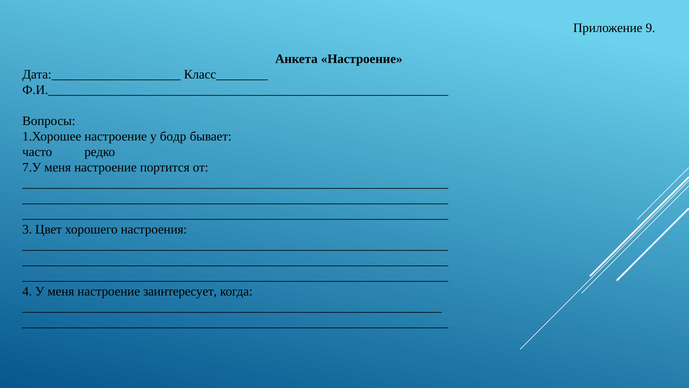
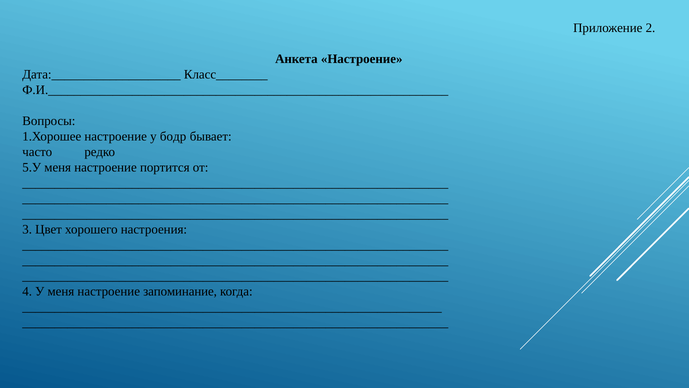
9: 9 -> 2
7.У: 7.У -> 5.У
заинтересует: заинтересует -> запоминание
